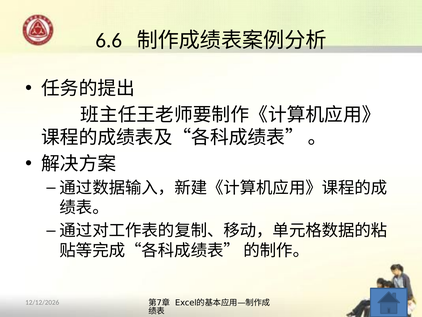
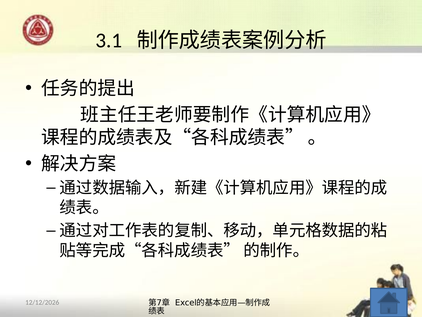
6.6: 6.6 -> 3.1
